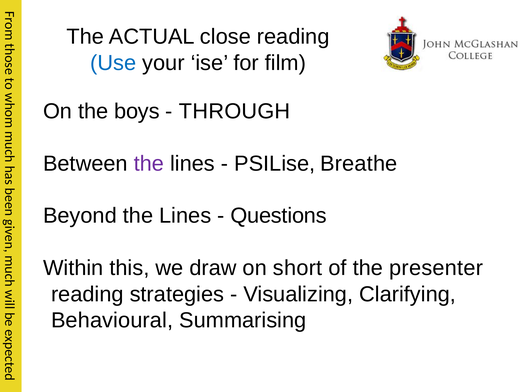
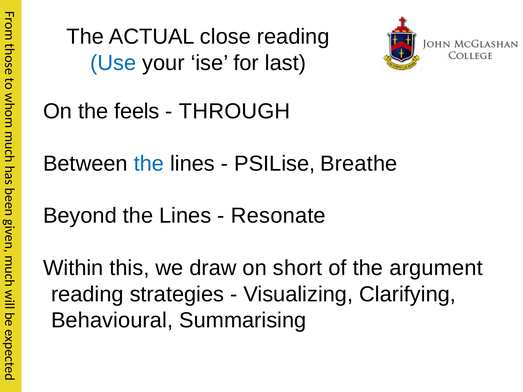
film: film -> last
boys: boys -> feels
the at (149, 164) colour: purple -> blue
Questions: Questions -> Resonate
presenter: presenter -> argument
